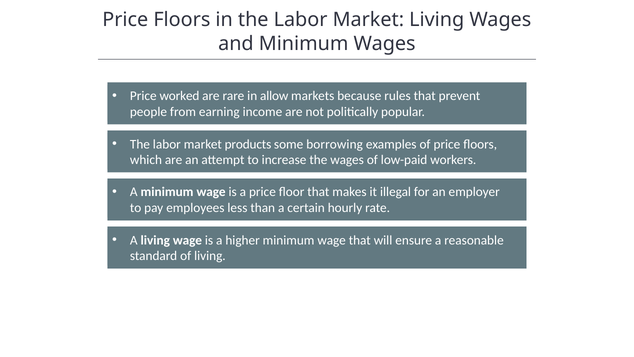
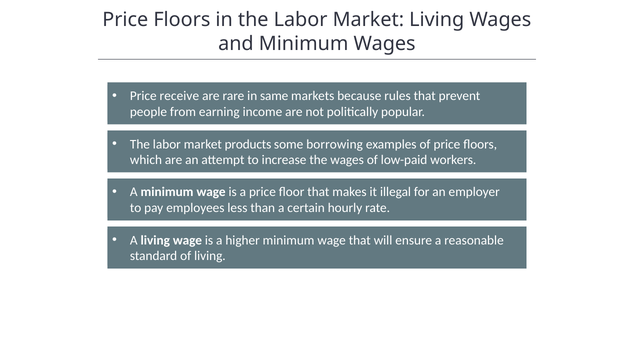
worked: worked -> receive
allow: allow -> same
